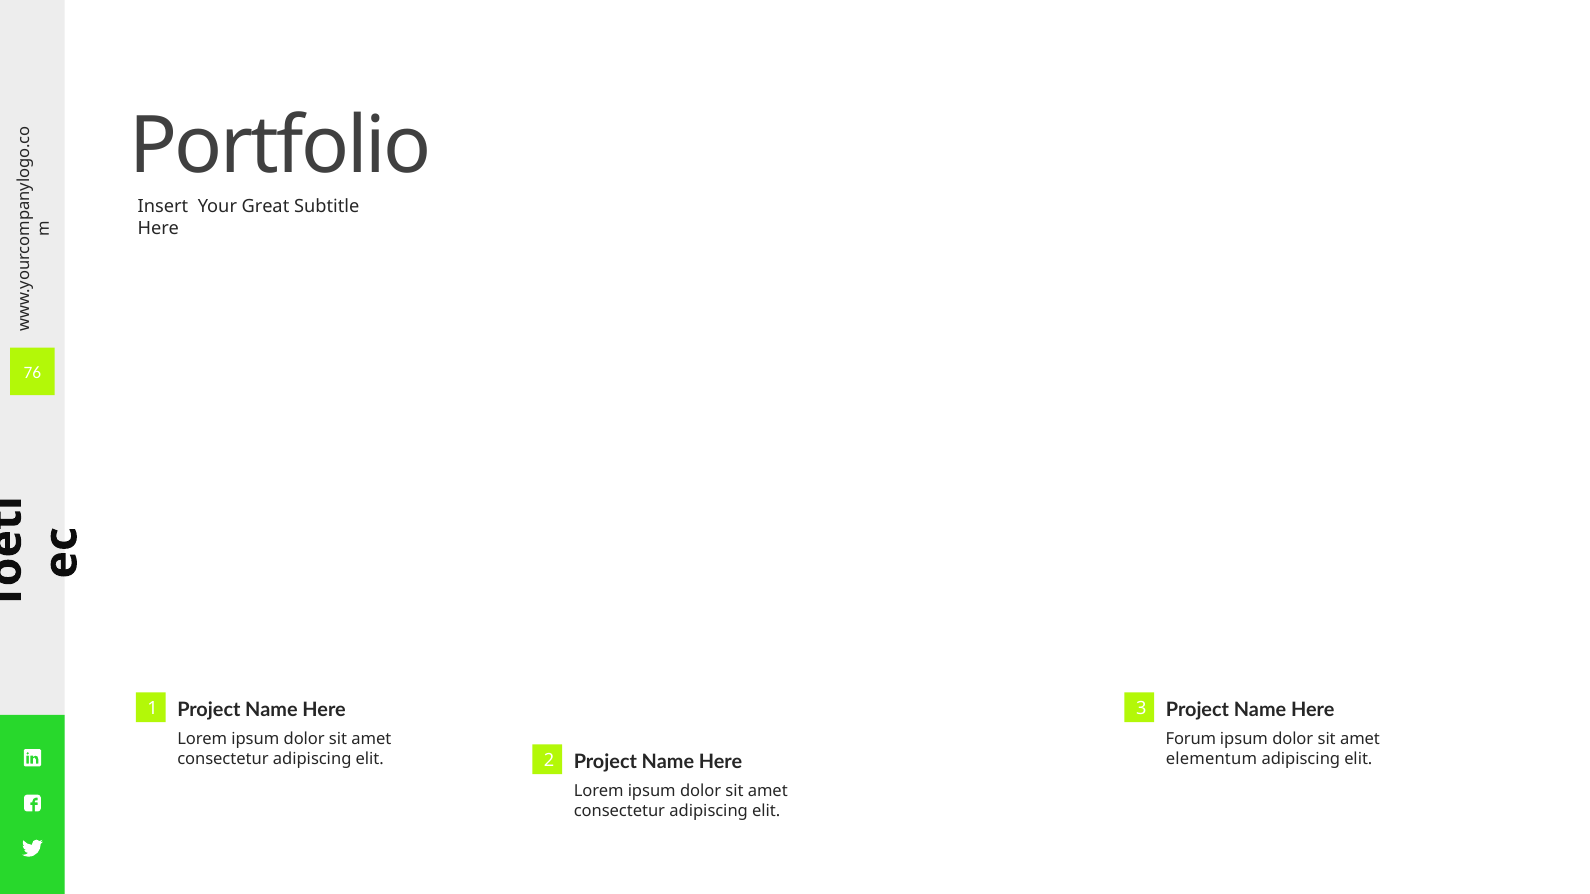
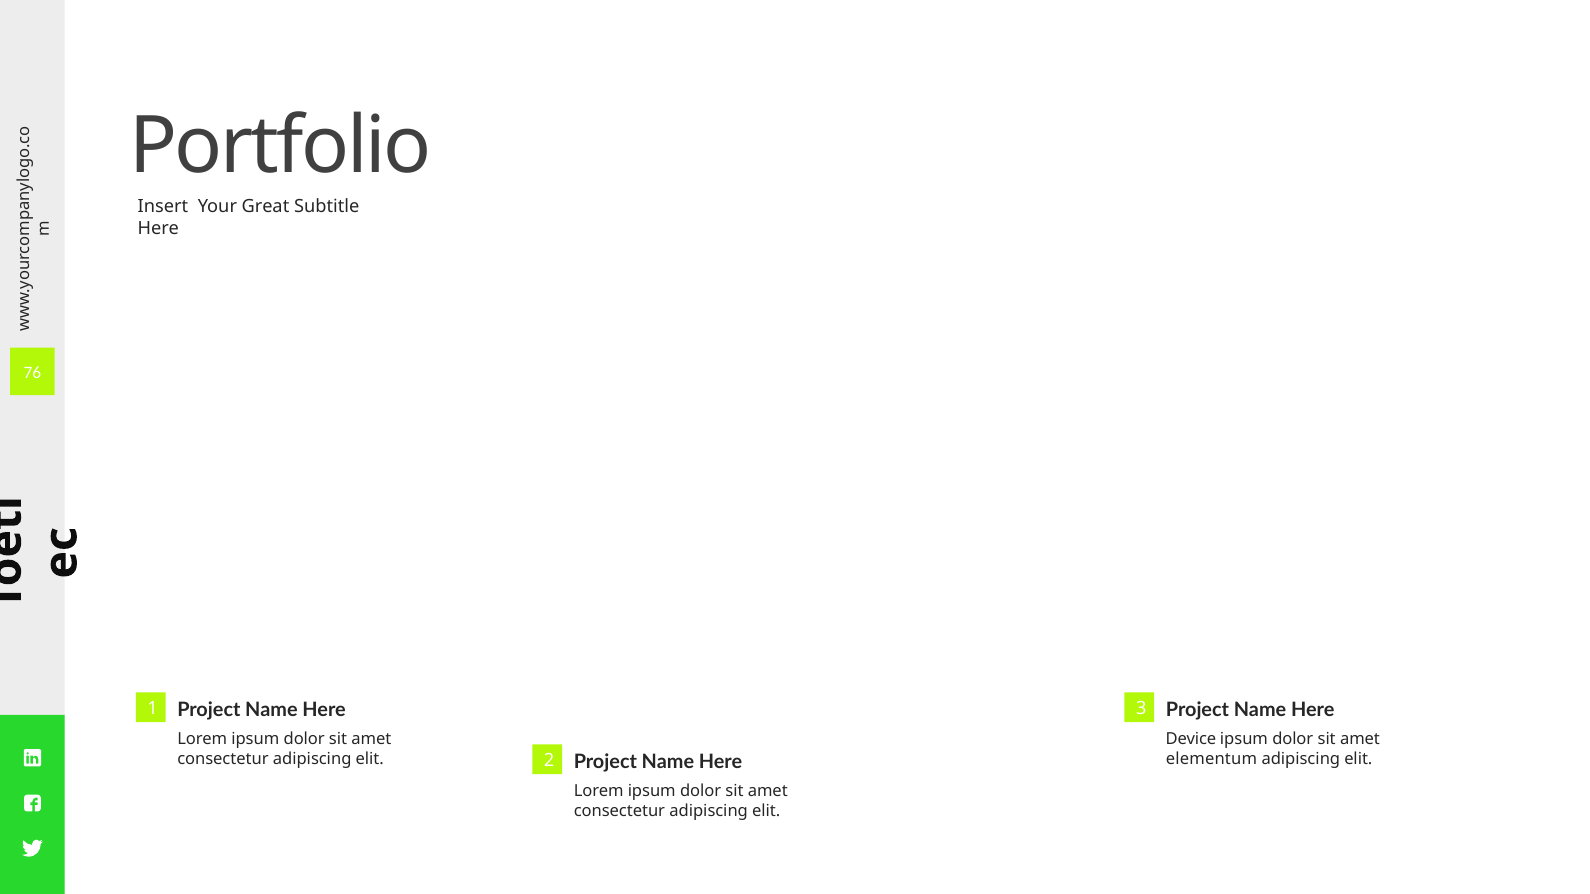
Forum: Forum -> Device
